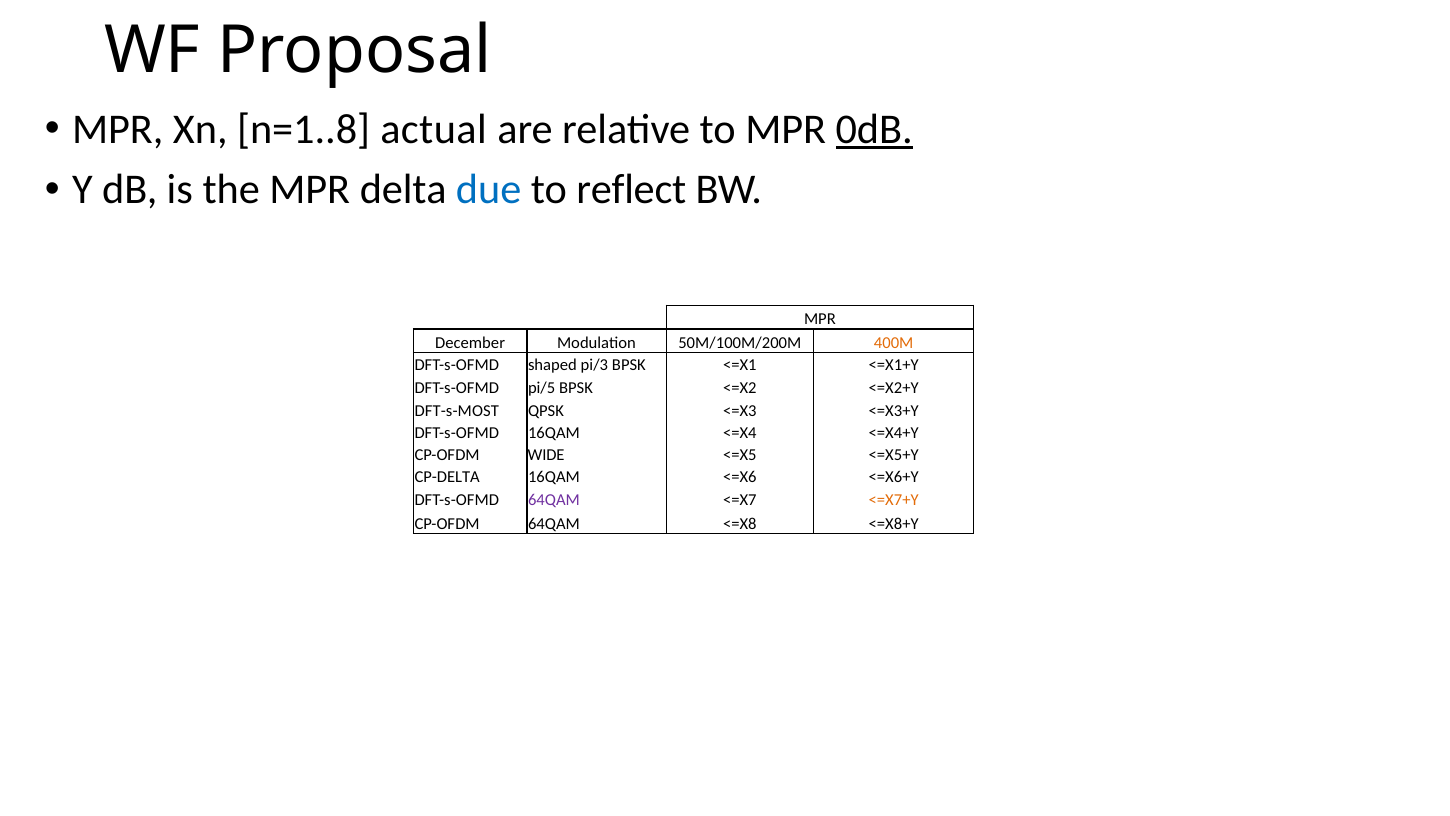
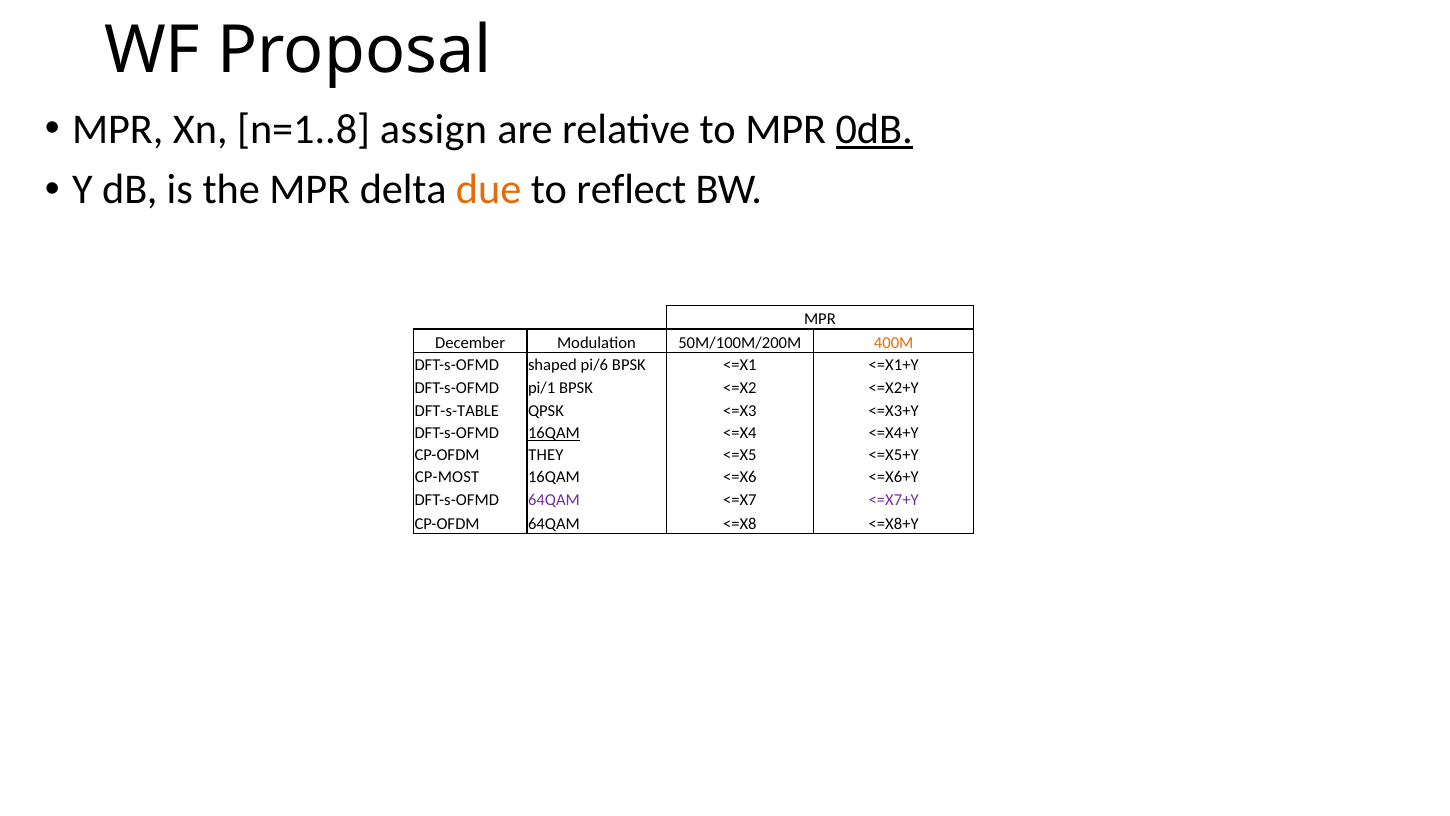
actual: actual -> assign
due colour: blue -> orange
pi/3: pi/3 -> pi/6
pi/5: pi/5 -> pi/1
DFT-s-MOST: DFT-s-MOST -> DFT-s-TABLE
16QAM at (554, 433) underline: none -> present
WIDE: WIDE -> THEY
CP-DELTA: CP-DELTA -> CP-MOST
<=X7+Y colour: orange -> purple
